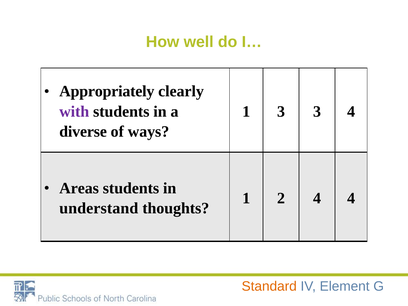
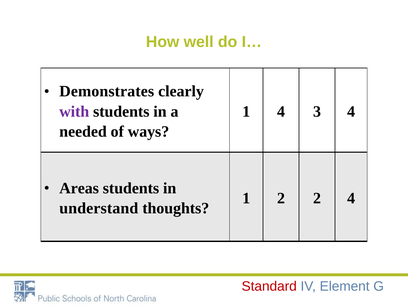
Appropriately: Appropriately -> Demonstrates
1 3: 3 -> 4
diverse: diverse -> needed
2 4: 4 -> 2
Standard colour: orange -> red
